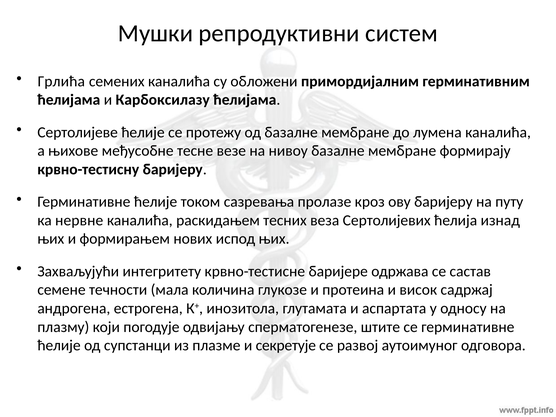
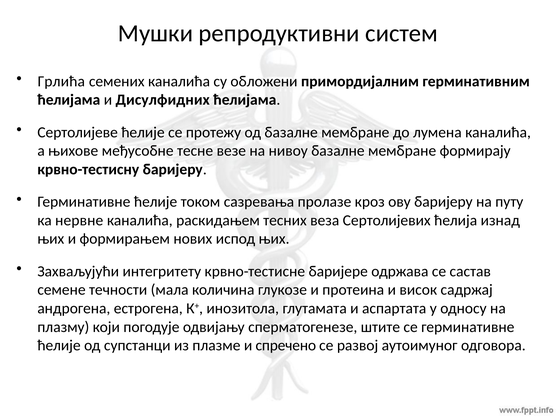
Карбоксилазу: Карбоксилазу -> Дисулфидних
секретује: секретује -> спречено
